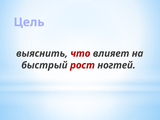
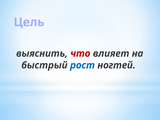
рост colour: red -> blue
